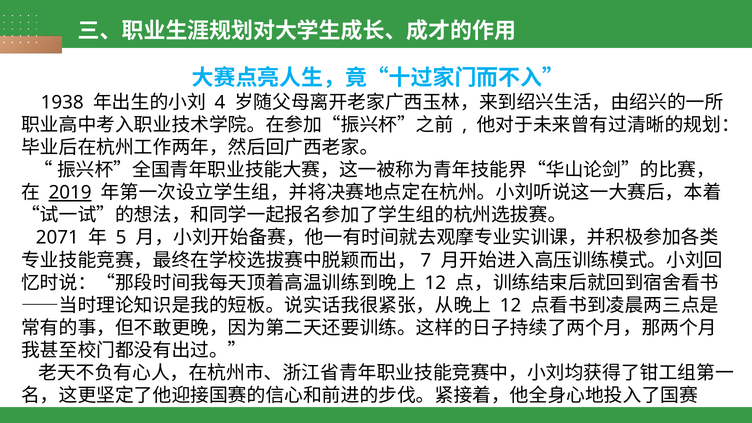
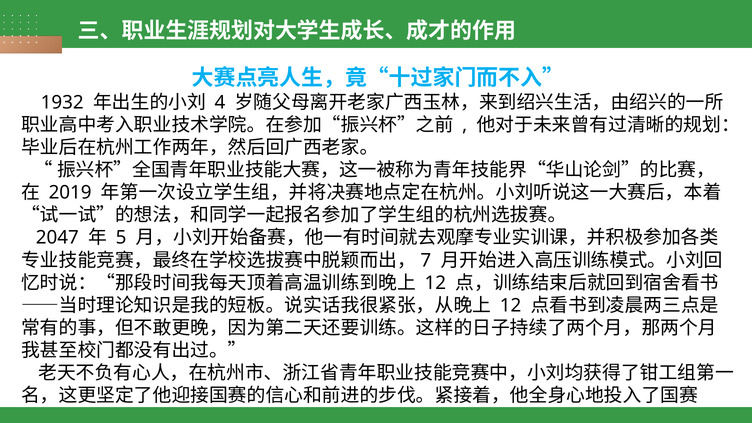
1938: 1938 -> 1932
2019 underline: present -> none
2071: 2071 -> 2047
